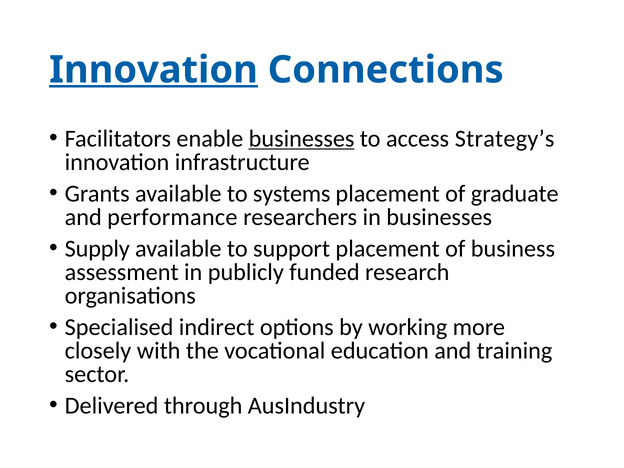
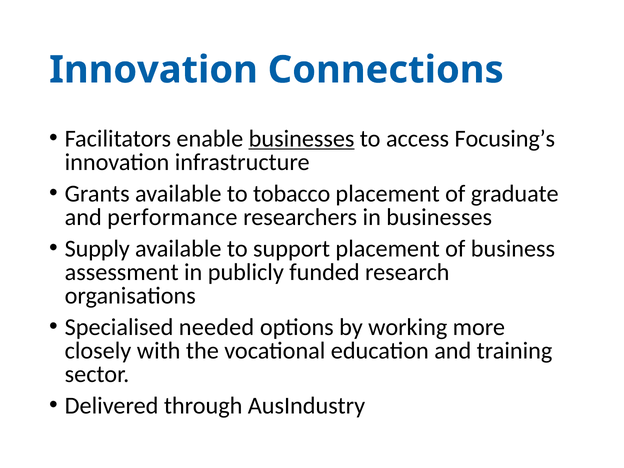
Innovation at (153, 70) underline: present -> none
Strategy’s: Strategy’s -> Focusing’s
systems: systems -> tobacco
indirect: indirect -> needed
